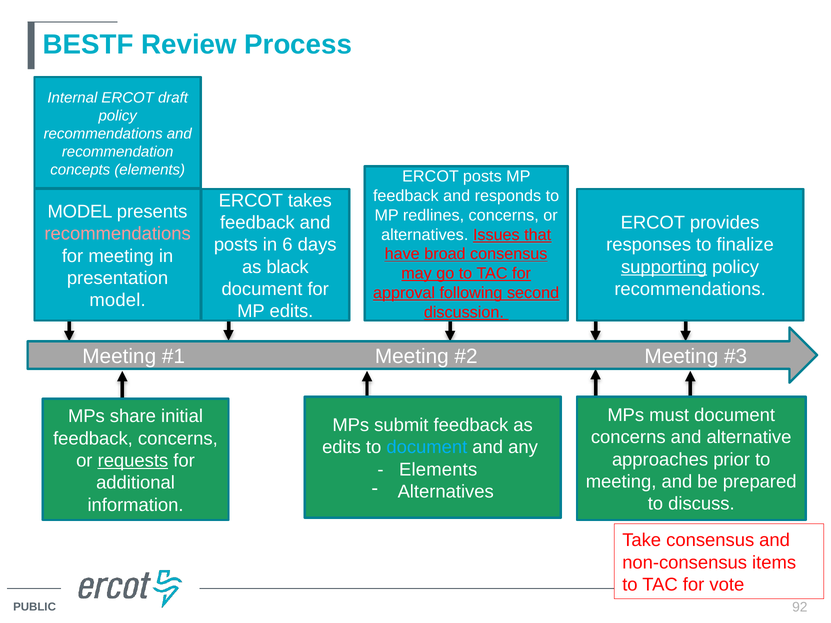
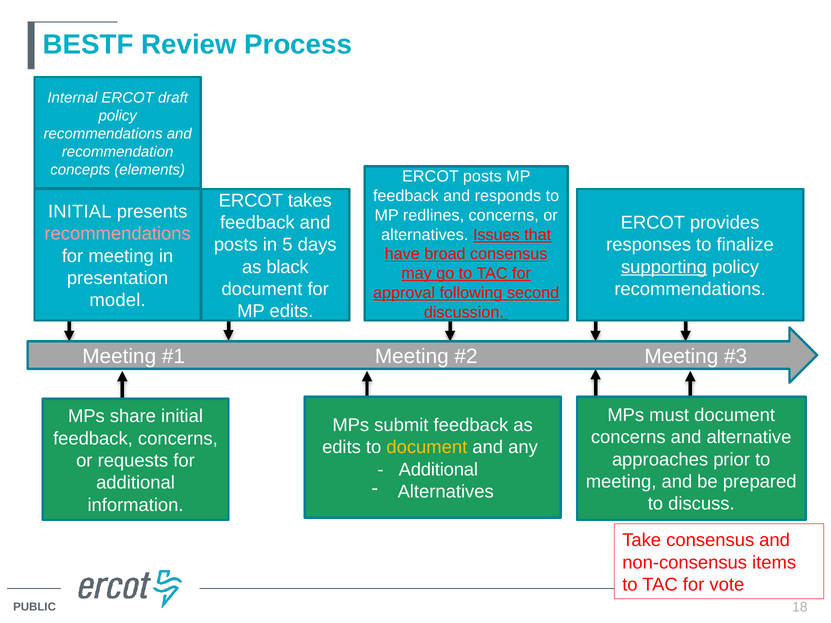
MODEL at (80, 212): MODEL -> INITIAL
6: 6 -> 5
document at (427, 448) colour: light blue -> yellow
requests underline: present -> none
Elements at (438, 470): Elements -> Additional
92: 92 -> 18
